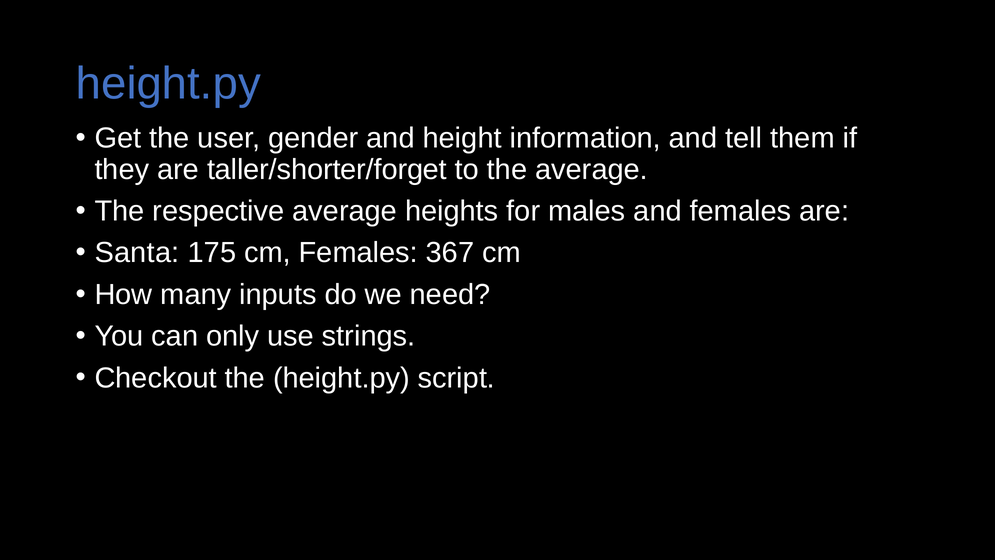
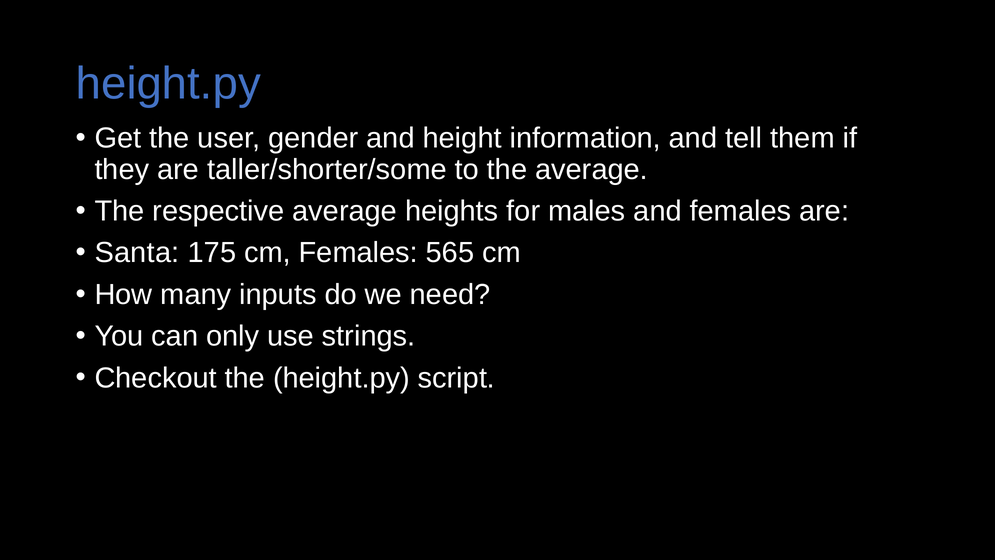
taller/shorter/forget: taller/shorter/forget -> taller/shorter/some
367: 367 -> 565
